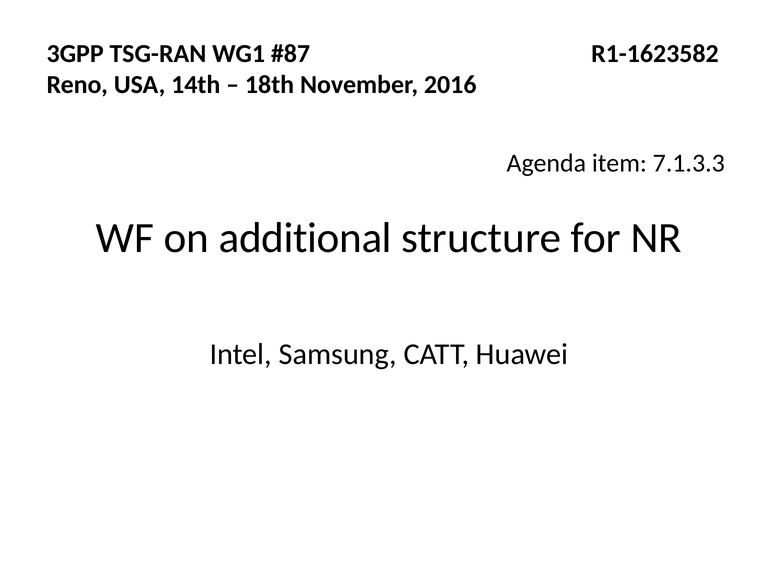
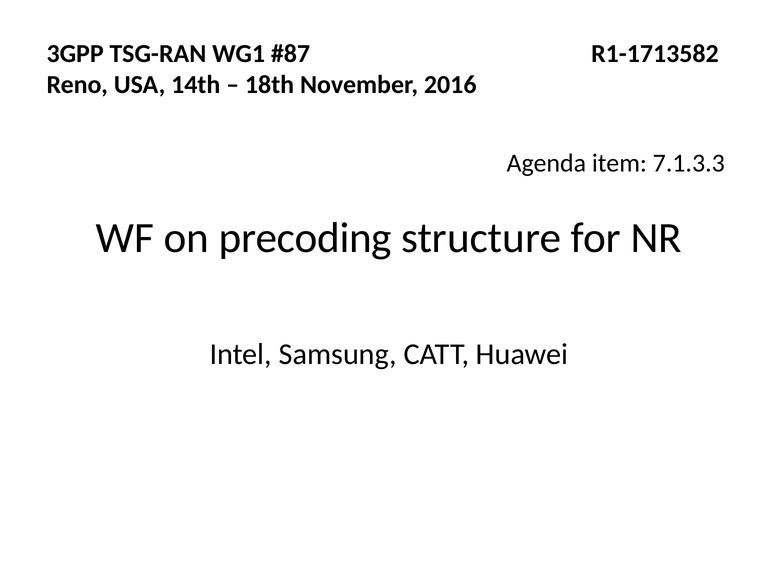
R1-1623582: R1-1623582 -> R1-1713582
additional: additional -> precoding
